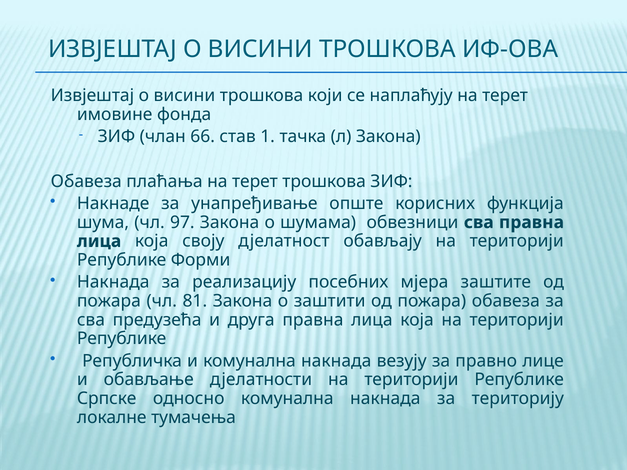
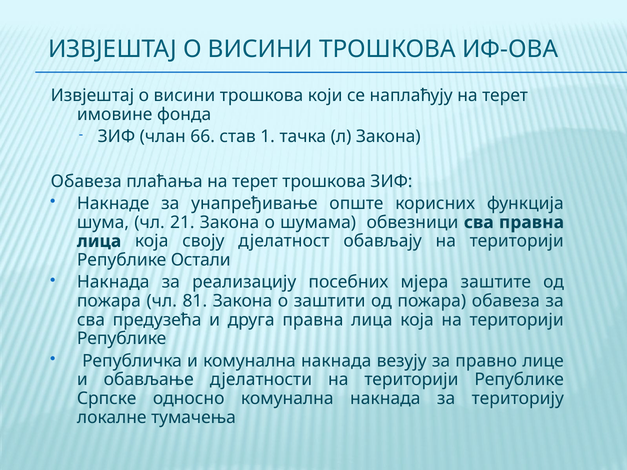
97: 97 -> 21
Форми: Форми -> Остали
